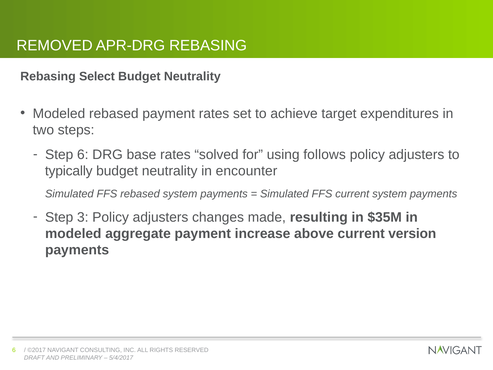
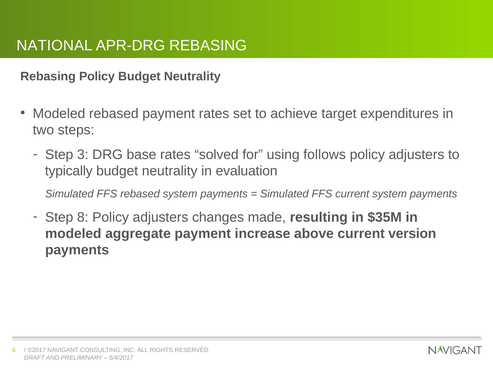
REMOVED: REMOVED -> NATIONAL
Rebasing Select: Select -> Policy
Step 6: 6 -> 3
encounter: encounter -> evaluation
3: 3 -> 8
